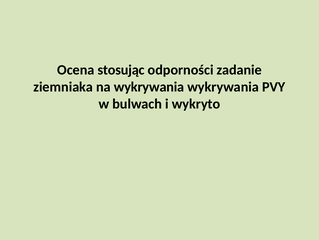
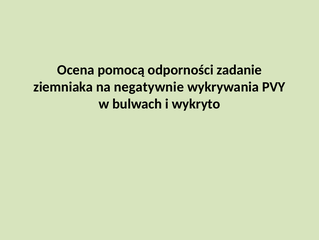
stosując: stosując -> pomocą
na wykrywania: wykrywania -> negatywnie
